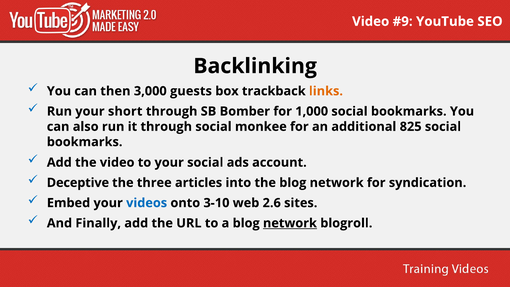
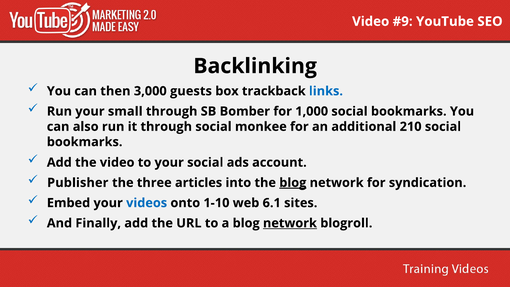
links colour: orange -> blue
short: short -> small
825: 825 -> 210
Deceptive: Deceptive -> Publisher
blog at (293, 183) underline: none -> present
3-10: 3-10 -> 1-10
2.6: 2.6 -> 6.1
